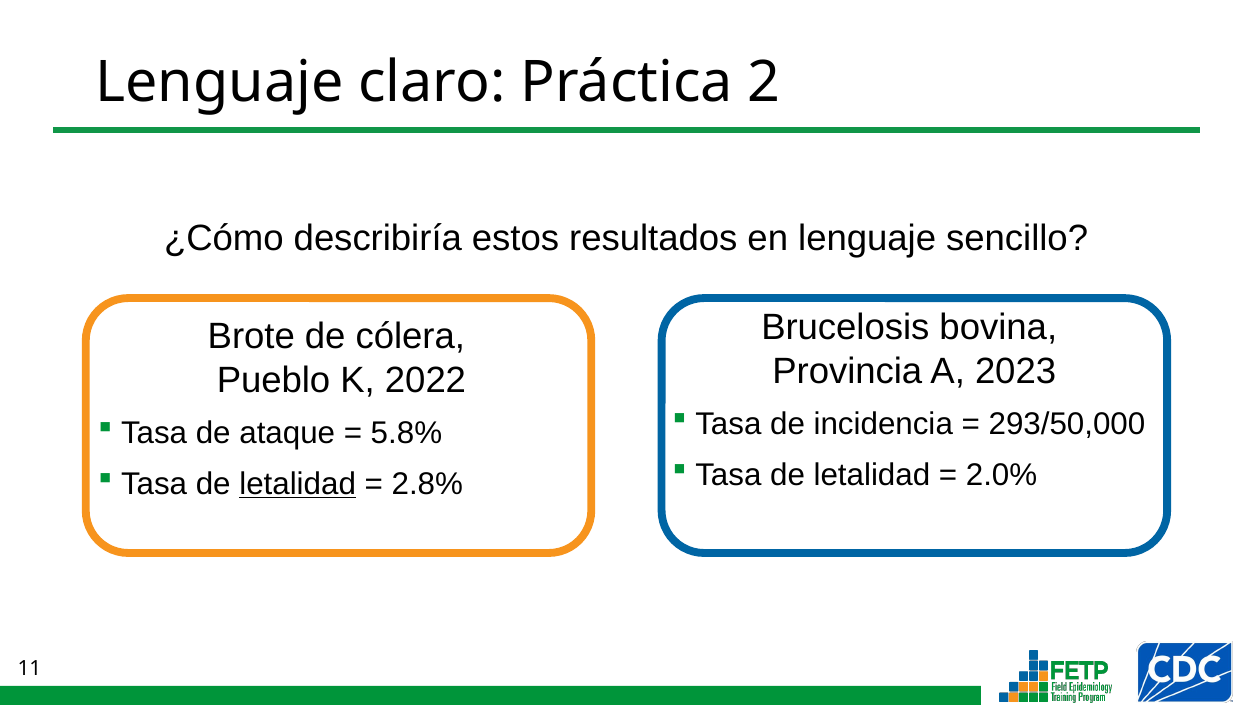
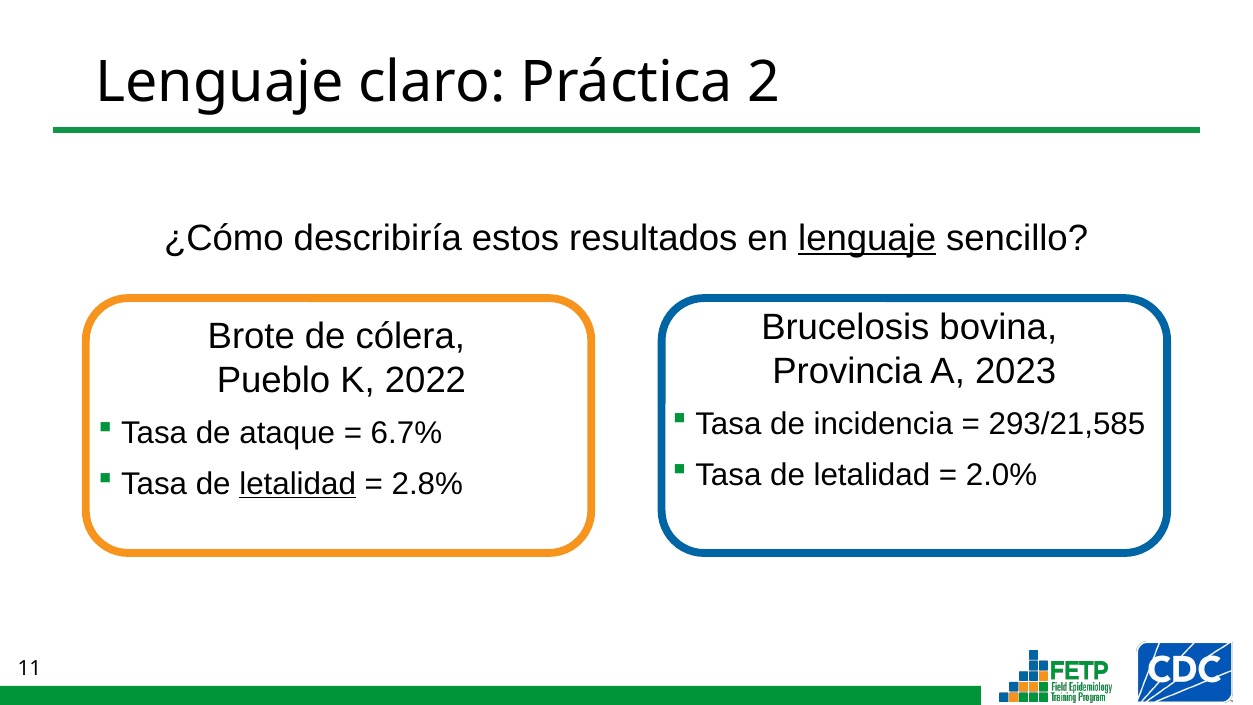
lenguaje at (867, 238) underline: none -> present
293/50,000: 293/50,000 -> 293/21,585
5.8%: 5.8% -> 6.7%
